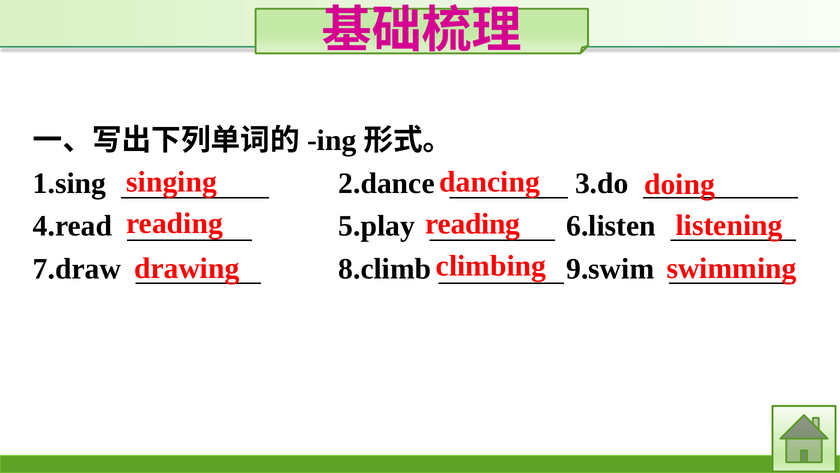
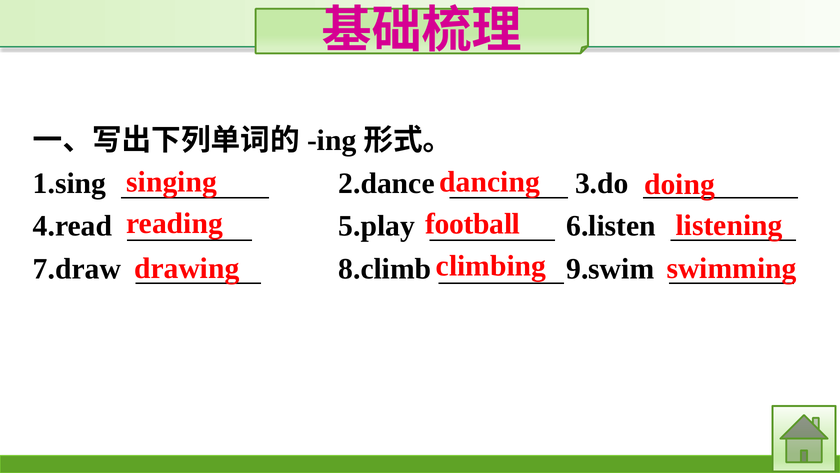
reading reading: reading -> football
